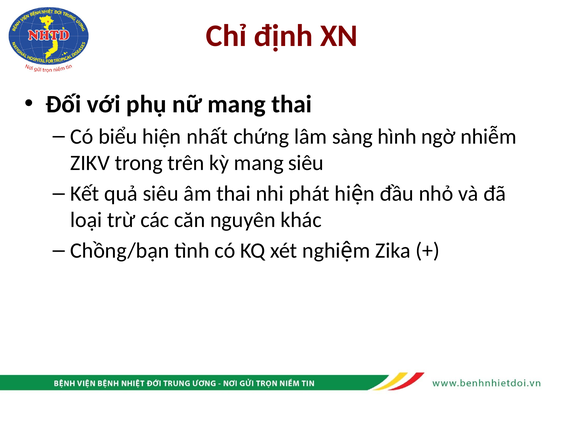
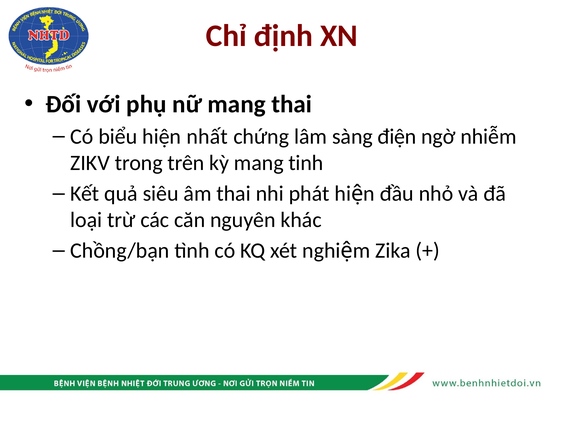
hình: hình -> điện
mang siêu: siêu -> tinh
